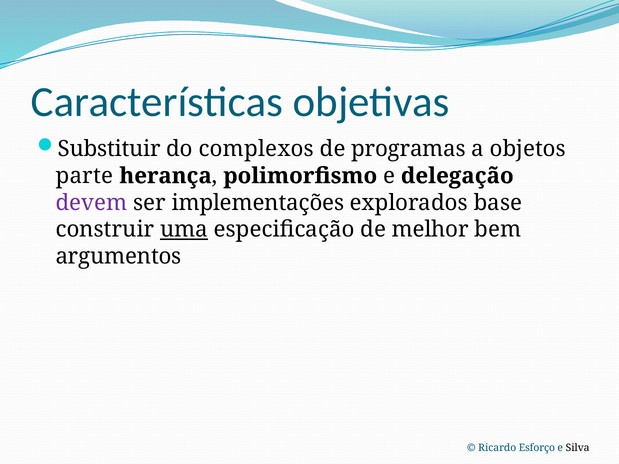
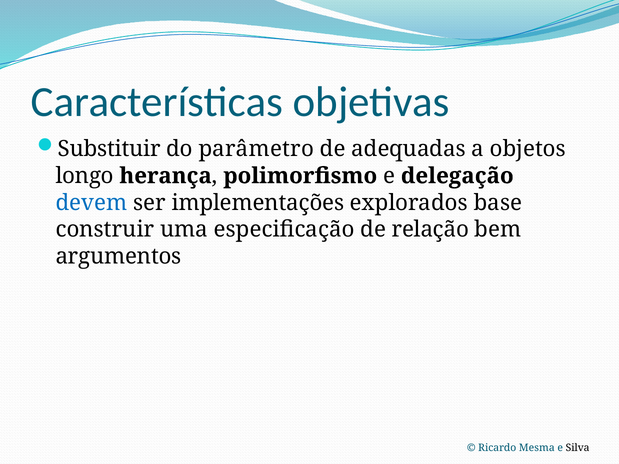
complexos: complexos -> parâmetro
programas: programas -> adequadas
parte: parte -> longo
devem colour: purple -> blue
uma underline: present -> none
melhor: melhor -> relação
Esforço: Esforço -> Mesma
